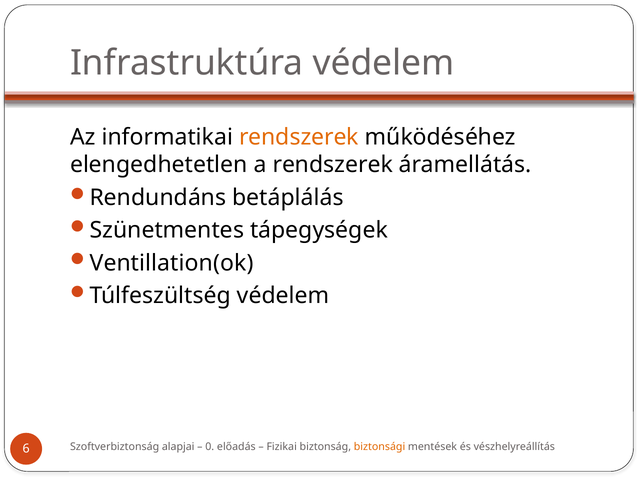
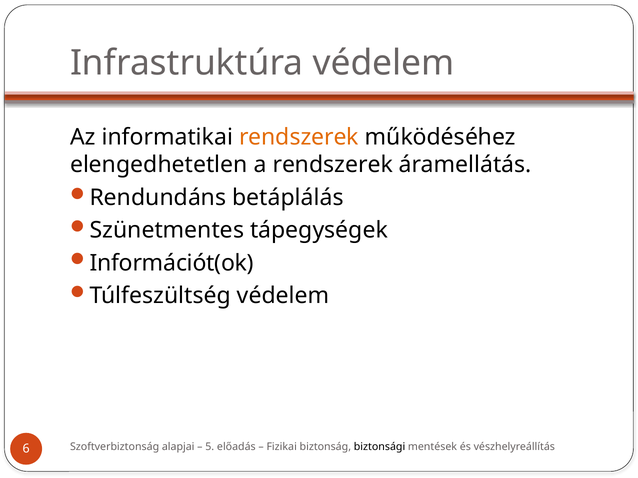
Ventillation(ok: Ventillation(ok -> Információt(ok
0: 0 -> 5
biztonsági colour: orange -> black
